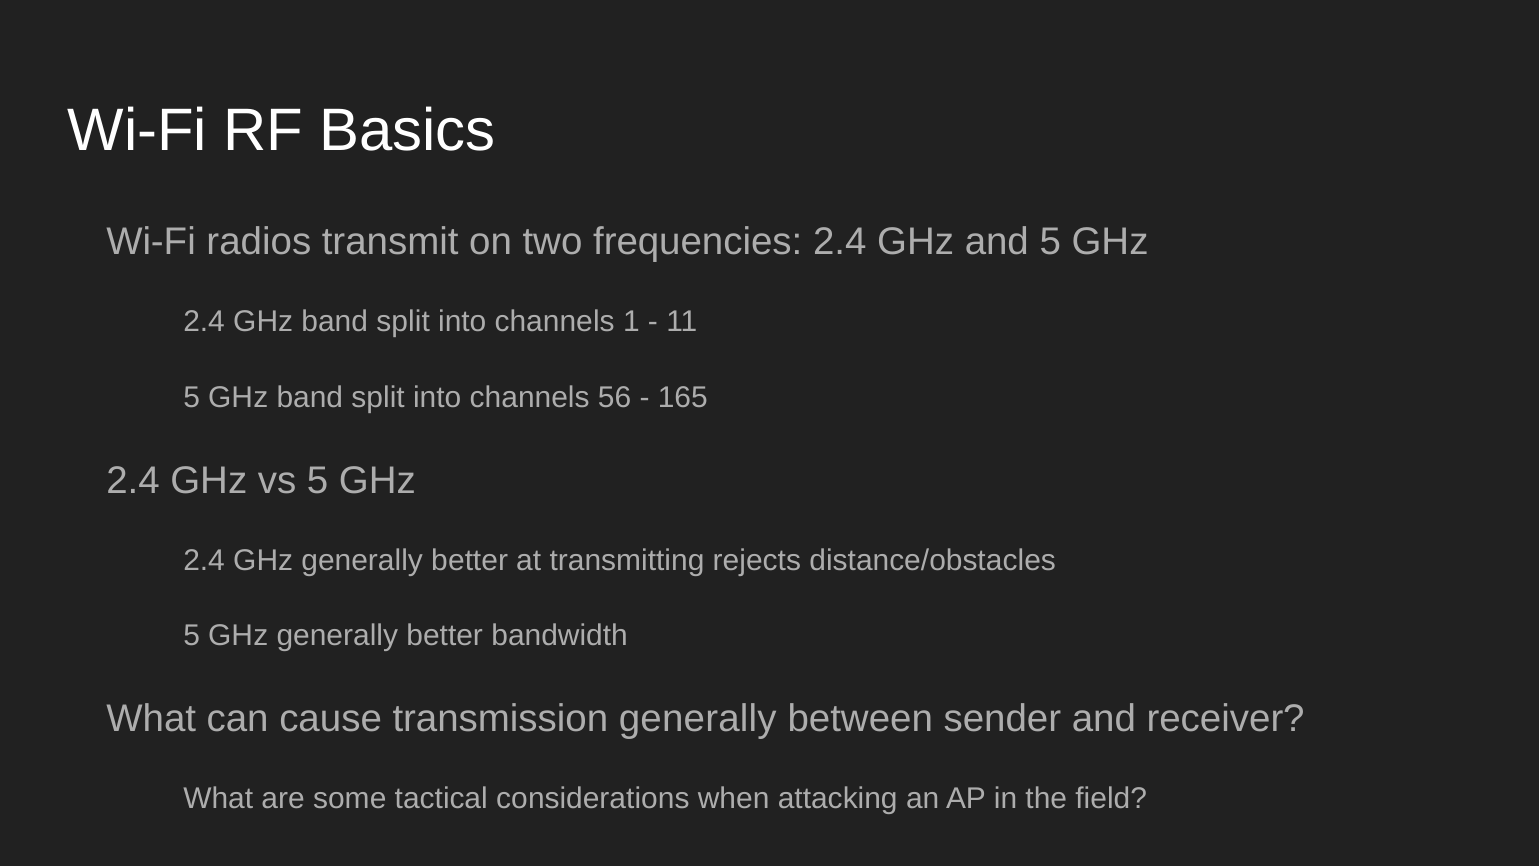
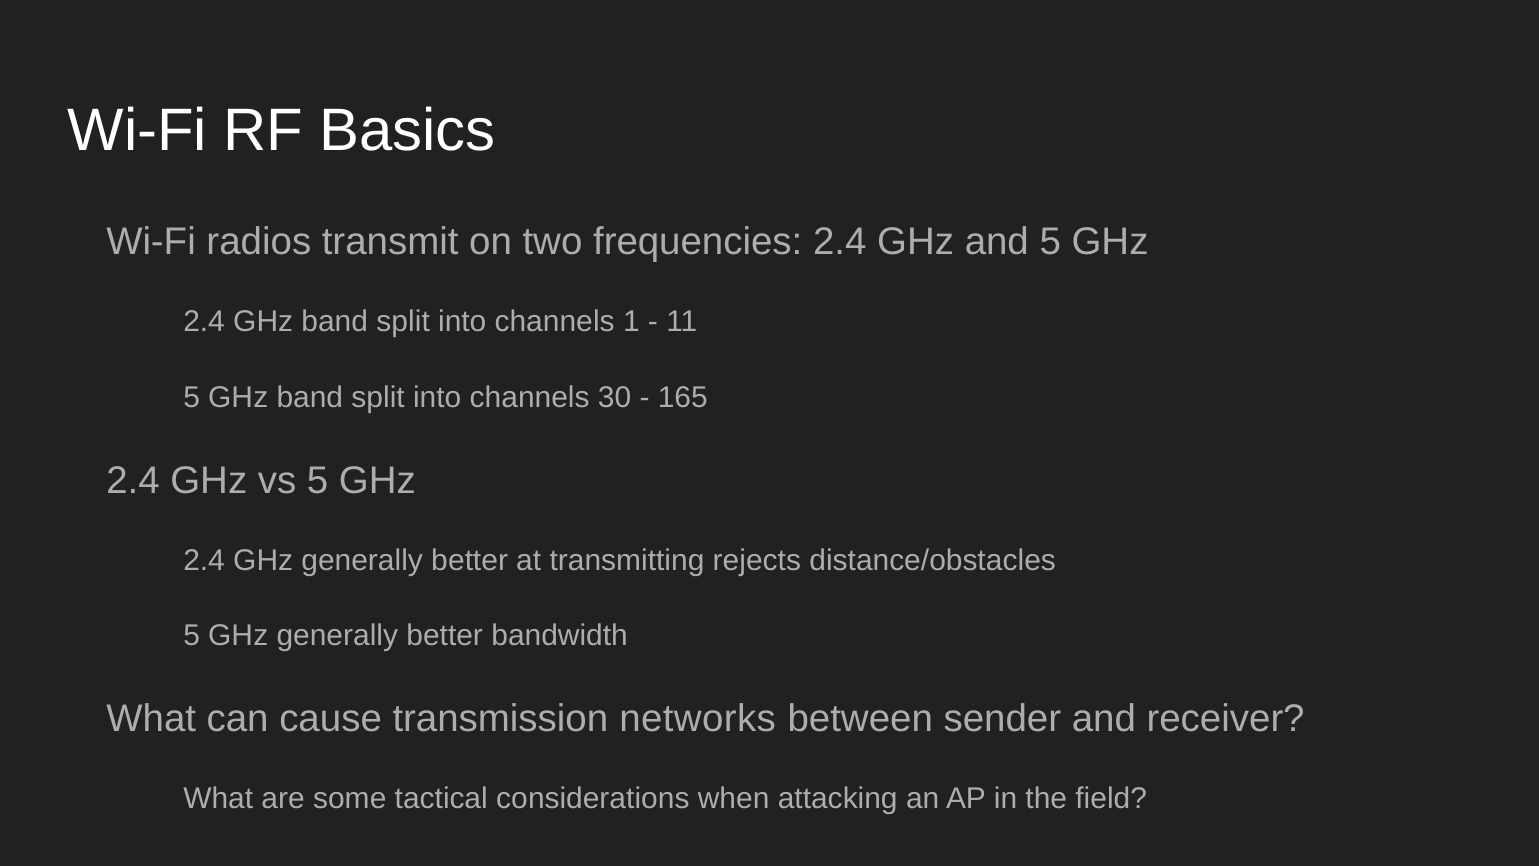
56: 56 -> 30
transmission generally: generally -> networks
